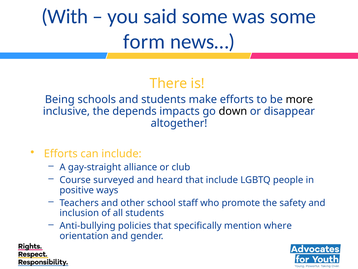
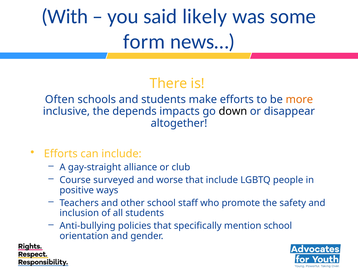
said some: some -> likely
Being: Being -> Often
more colour: black -> orange
heard: heard -> worse
mention where: where -> school
